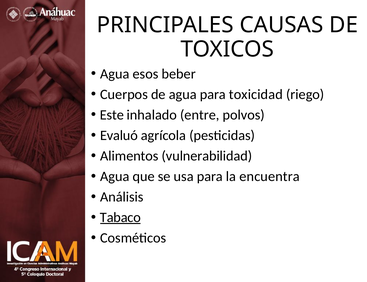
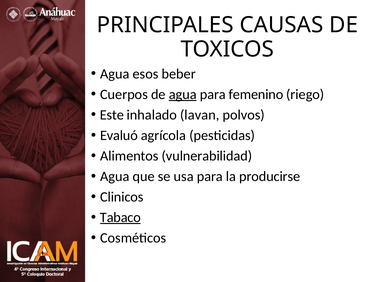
agua at (183, 94) underline: none -> present
toxicidad: toxicidad -> femenino
entre: entre -> lavan
encuentra: encuentra -> producirse
Análisis: Análisis -> Clinicos
